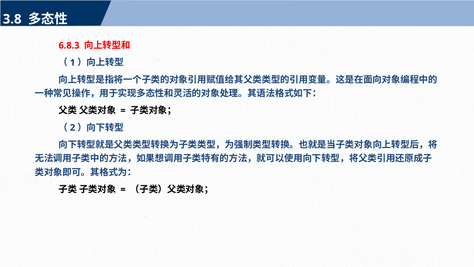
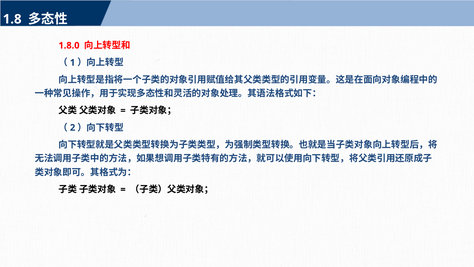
3.8: 3.8 -> 1.8
6.8.3: 6.8.3 -> 1.8.0
